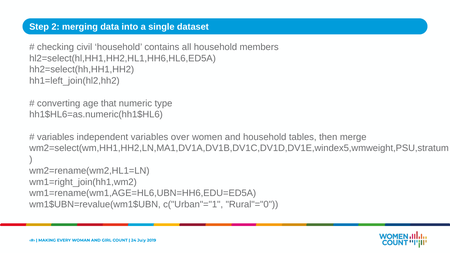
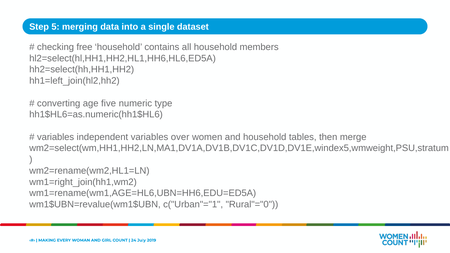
2: 2 -> 5
civil: civil -> free
that: that -> five
